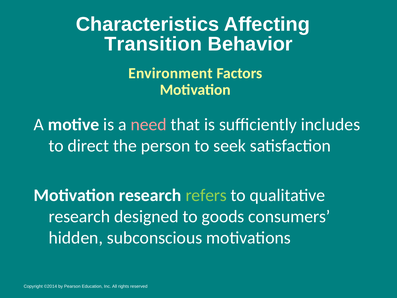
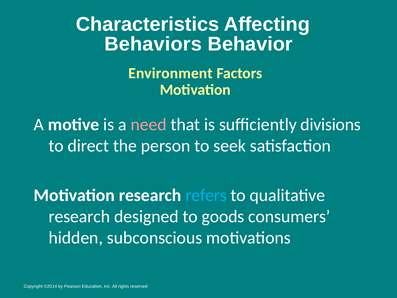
Transition: Transition -> Behaviors
includes: includes -> divisions
refers colour: light green -> light blue
